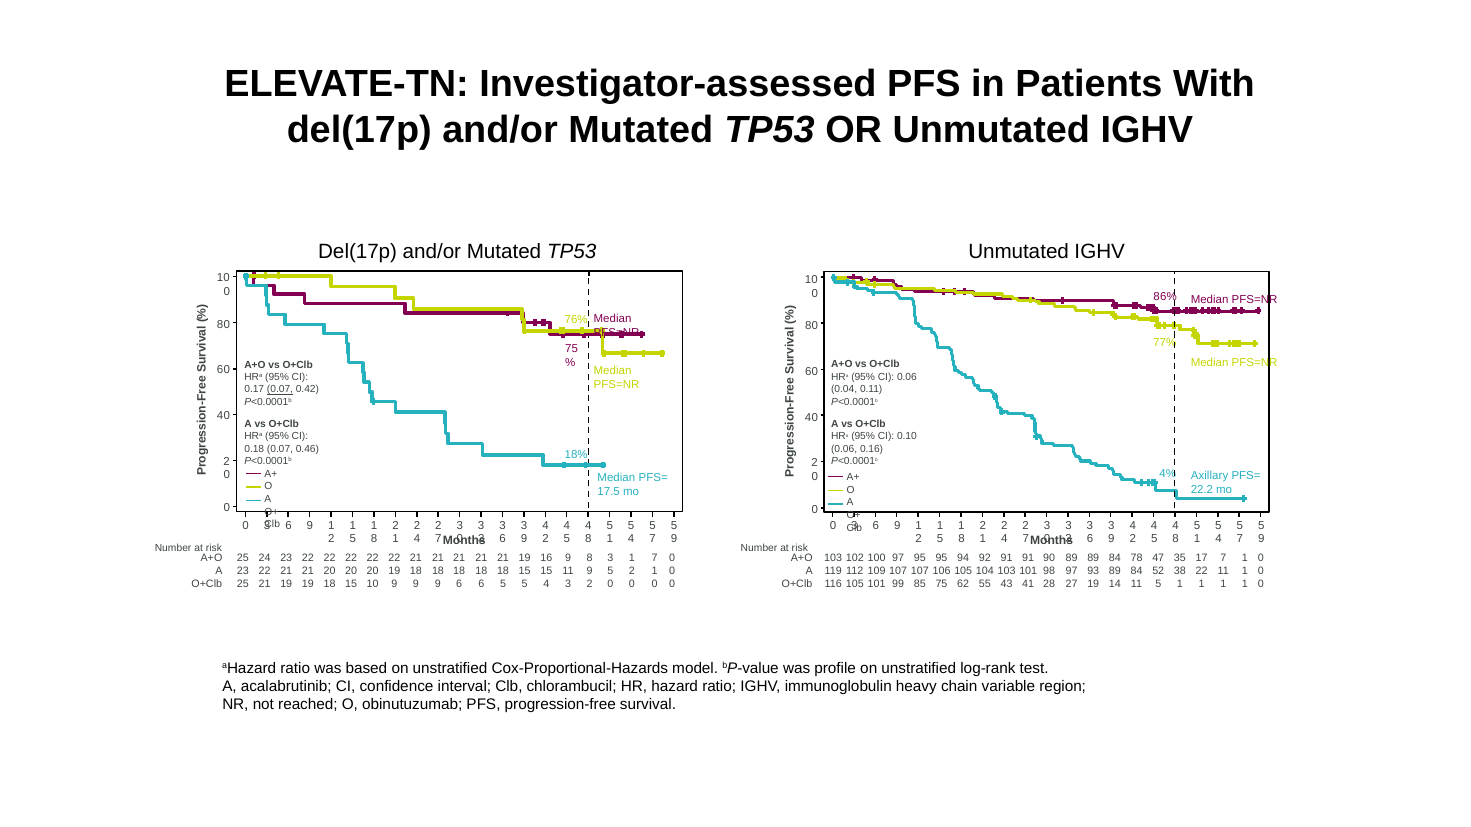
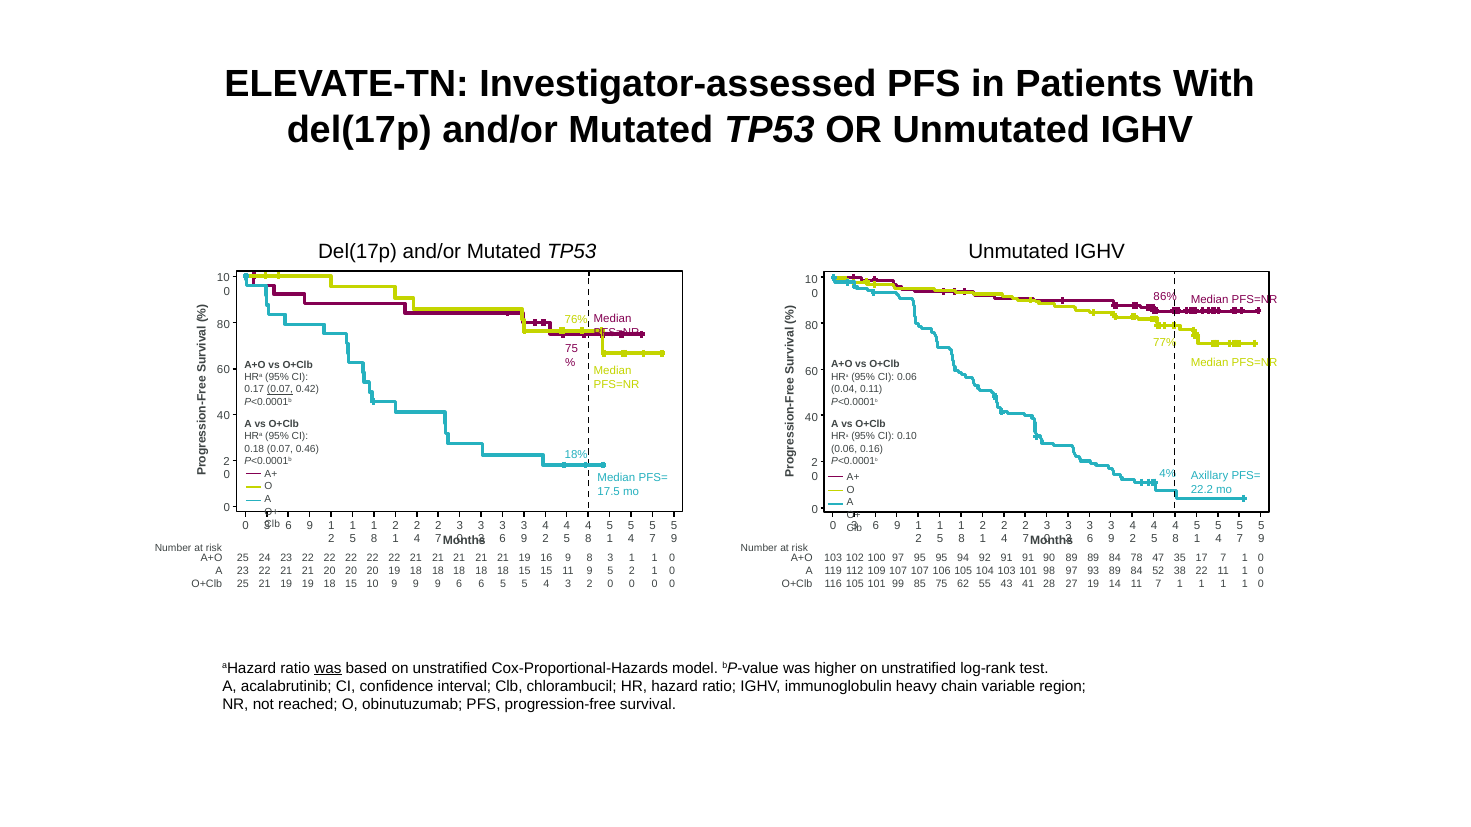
3 1 7: 7 -> 1
11 5: 5 -> 7
was at (328, 668) underline: none -> present
profile: profile -> higher
